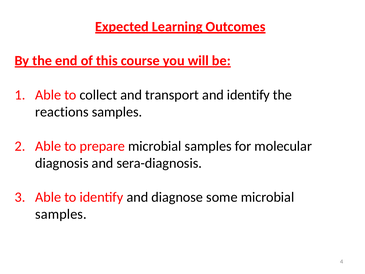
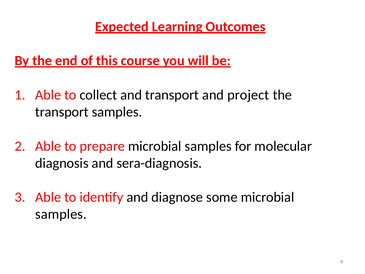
and identify: identify -> project
reactions at (62, 112): reactions -> transport
